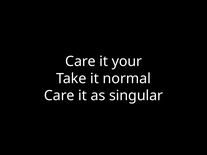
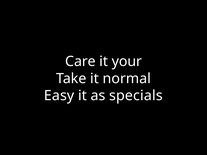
Care at (59, 96): Care -> Easy
singular: singular -> specials
